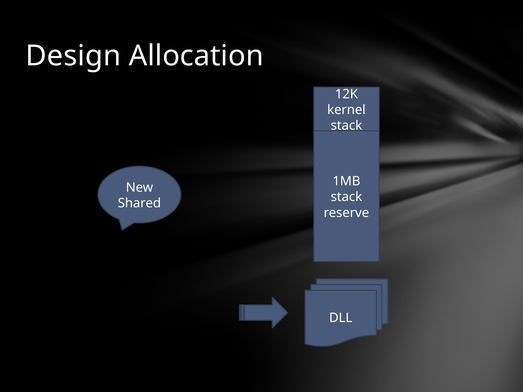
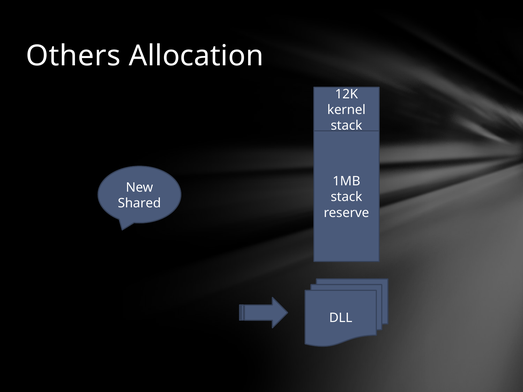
Design: Design -> Others
